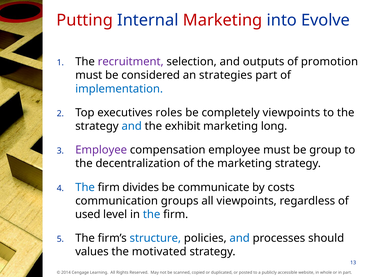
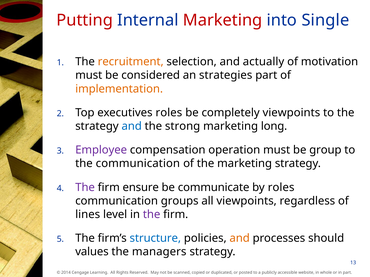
Evolve: Evolve -> Single
recruitment colour: purple -> orange
outputs: outputs -> actually
promotion: promotion -> motivation
implementation colour: blue -> orange
exhibit: exhibit -> strong
compensation employee: employee -> operation
the decentralization: decentralization -> communication
The at (85, 188) colour: blue -> purple
divides: divides -> ensure
by costs: costs -> roles
used: used -> lines
the at (152, 215) colour: blue -> purple
and at (240, 239) colour: blue -> orange
motivated: motivated -> managers
